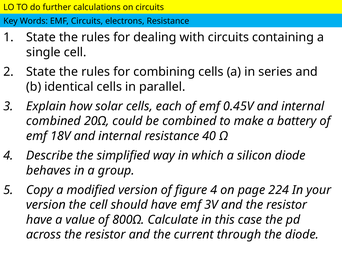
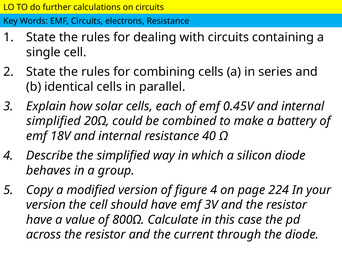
combined at (54, 121): combined -> simplified
